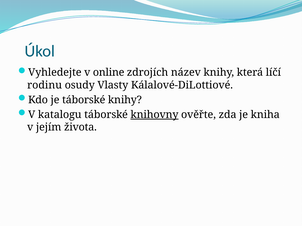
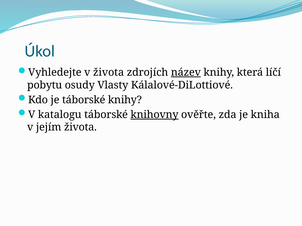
v online: online -> života
název underline: none -> present
rodinu: rodinu -> pobytu
